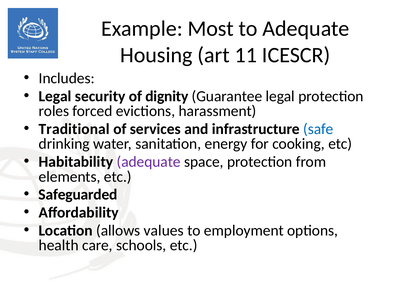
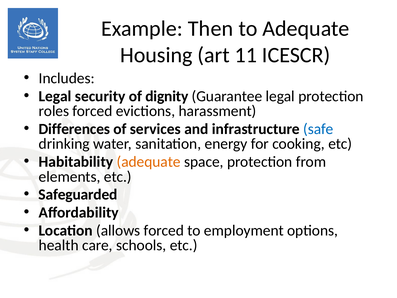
Most: Most -> Then
Traditional: Traditional -> Differences
adequate at (149, 162) colour: purple -> orange
allows values: values -> forced
